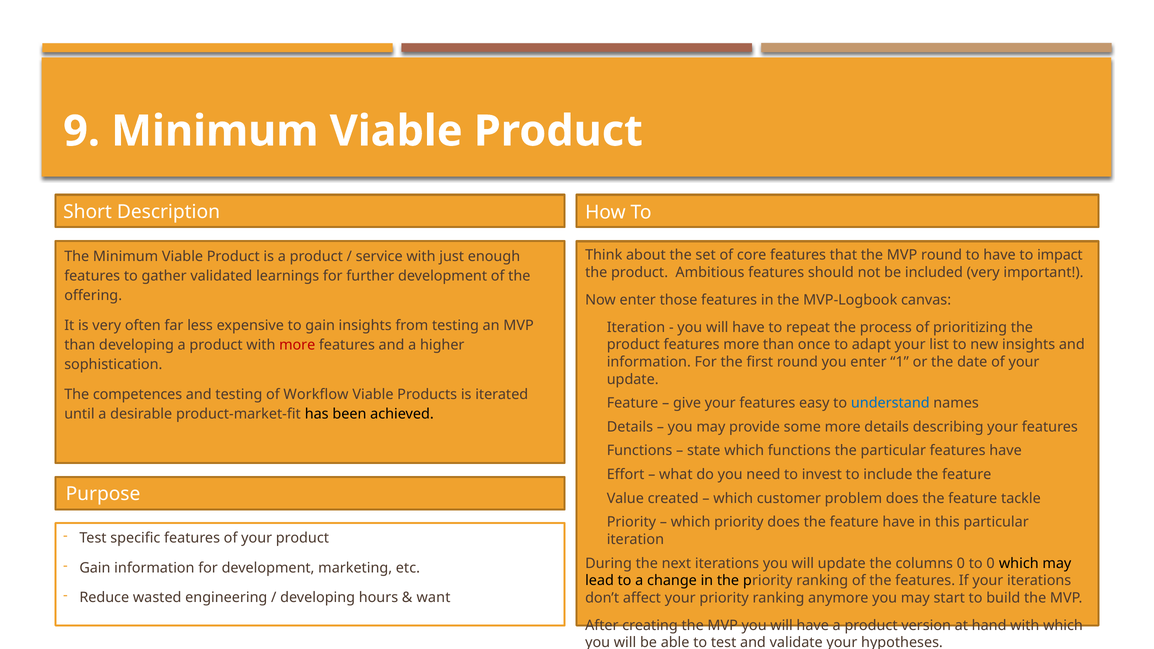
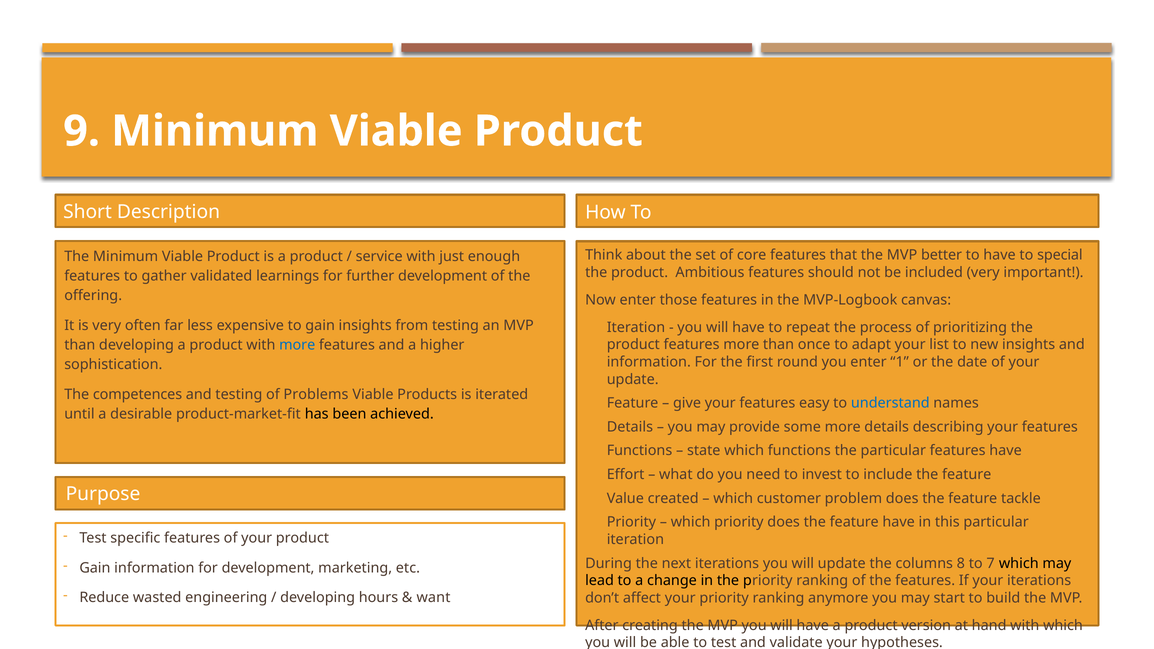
MVP round: round -> better
impact: impact -> special
more at (297, 345) colour: red -> blue
Workflow: Workflow -> Problems
columns 0: 0 -> 8
to 0: 0 -> 7
